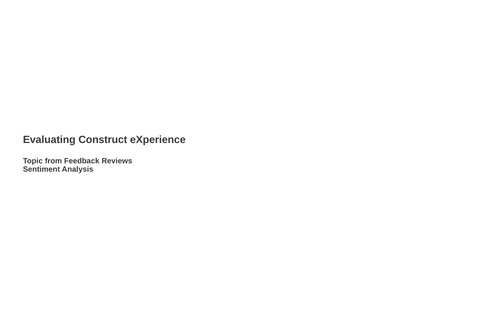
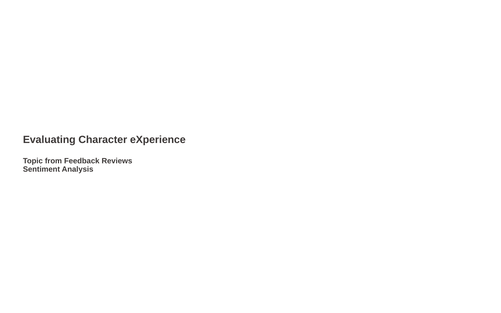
Construct: Construct -> Character
